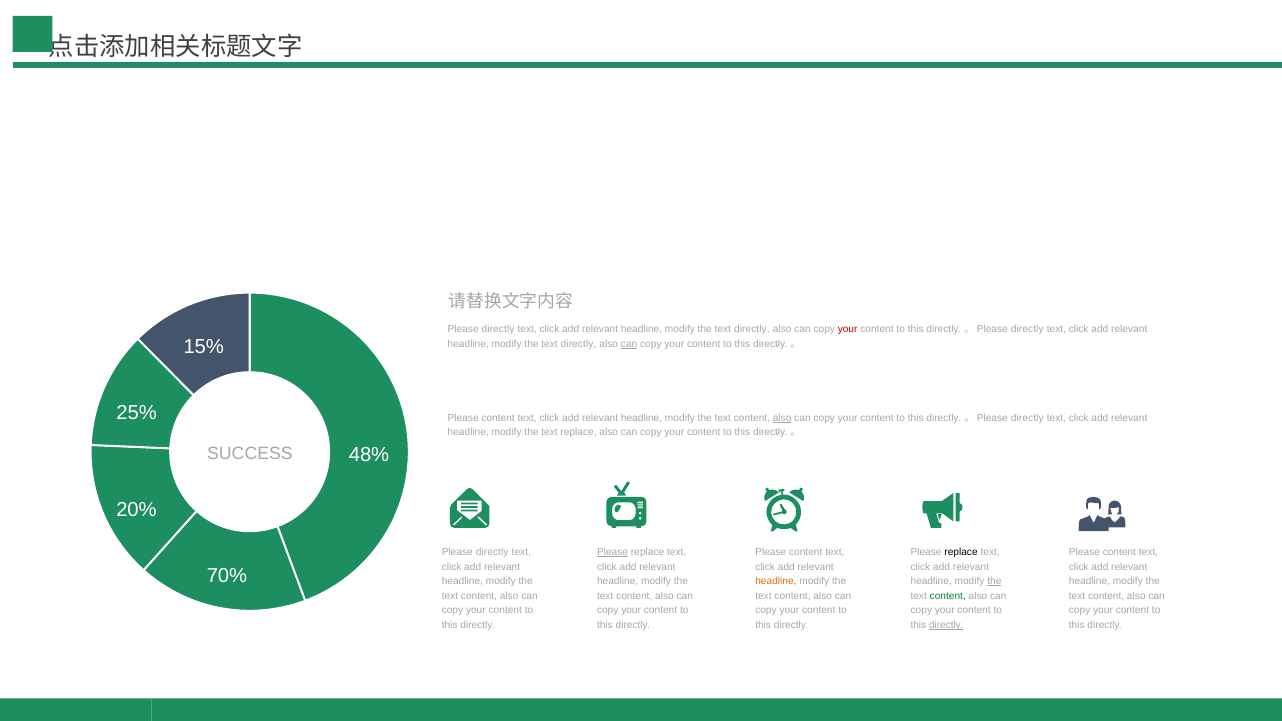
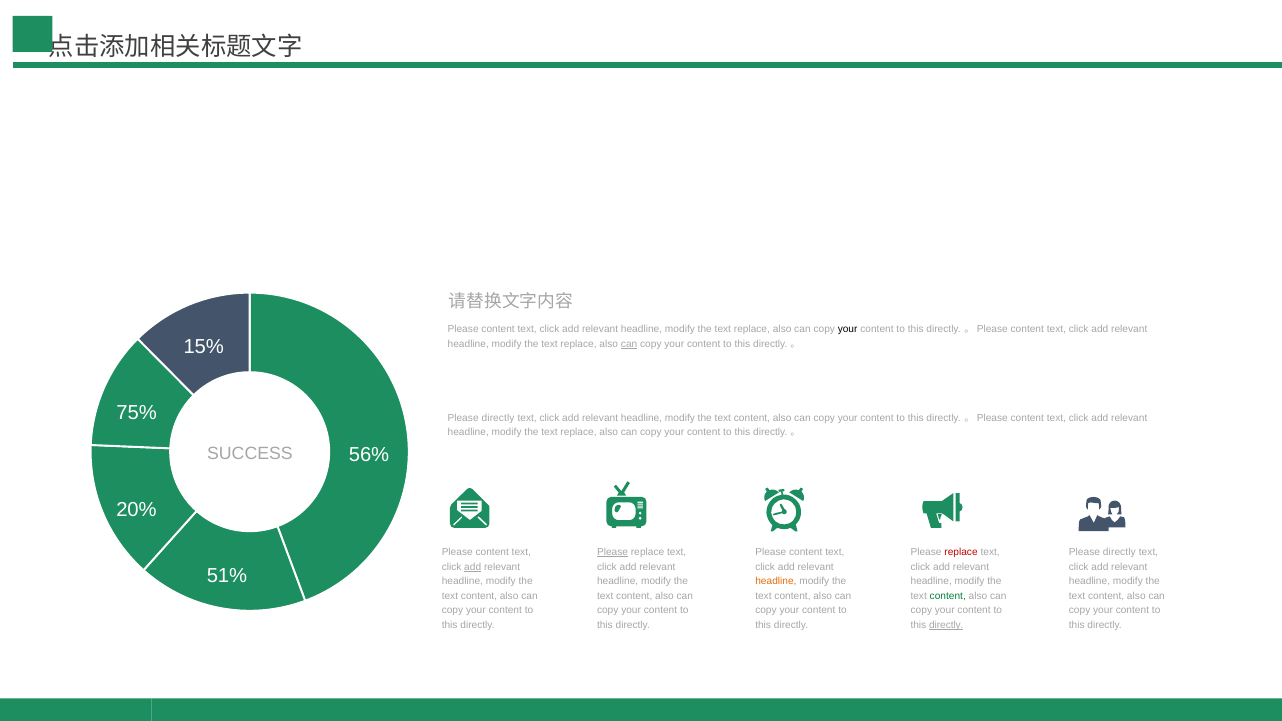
directly at (498, 329): directly -> content
directly at (752, 329): directly -> replace
your at (848, 329) colour: red -> black
directly at (1027, 329): directly -> content
directly at (579, 344): directly -> replace
25%: 25% -> 75%
content at (498, 418): content -> directly
also at (782, 418) underline: present -> none
directly at (1027, 418): directly -> content
48%: 48% -> 56%
directly at (492, 552): directly -> content
replace at (961, 552) colour: black -> red
content at (1119, 552): content -> directly
add at (473, 567) underline: none -> present
70%: 70% -> 51%
the at (994, 581) underline: present -> none
